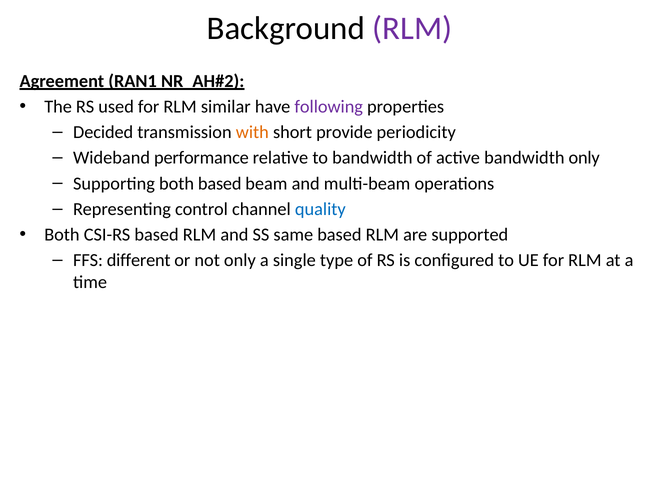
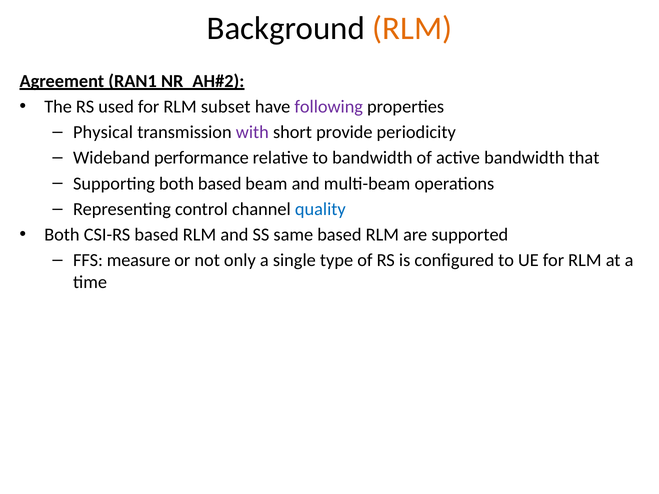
RLM at (412, 28) colour: purple -> orange
similar: similar -> subset
Decided: Decided -> Physical
with colour: orange -> purple
bandwidth only: only -> that
different: different -> measure
